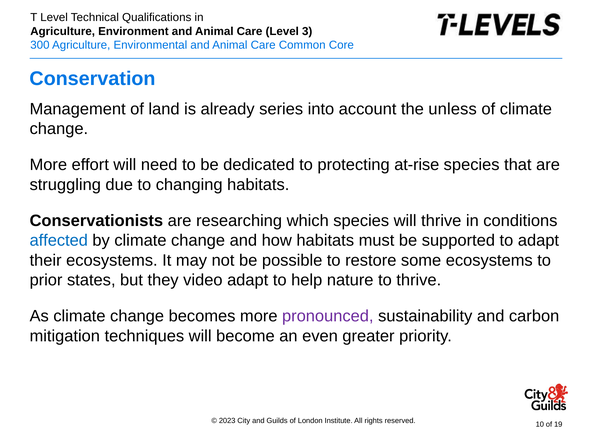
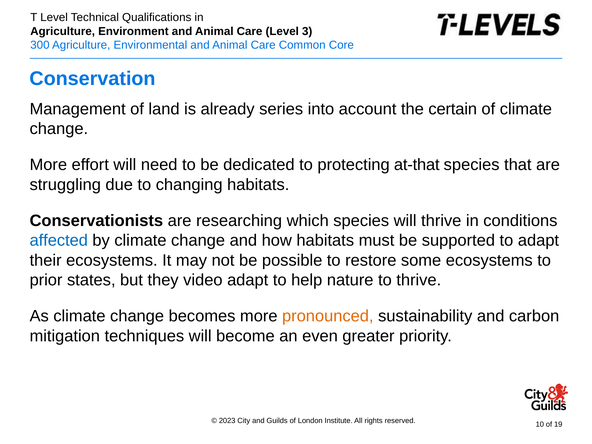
unless: unless -> certain
at-rise: at-rise -> at-that
pronounced colour: purple -> orange
